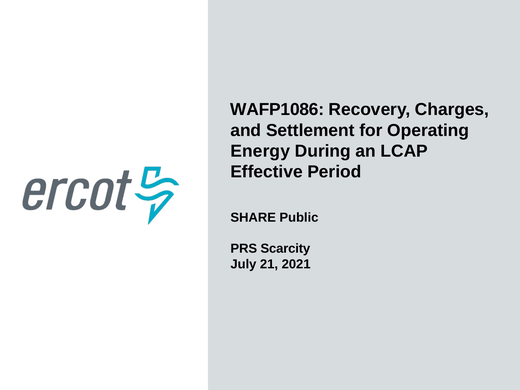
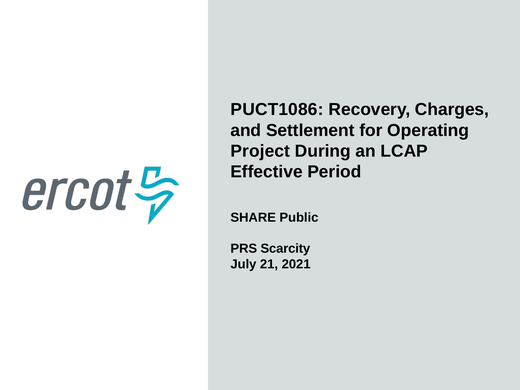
WAFP1086: WAFP1086 -> PUCT1086
Energy: Energy -> Project
